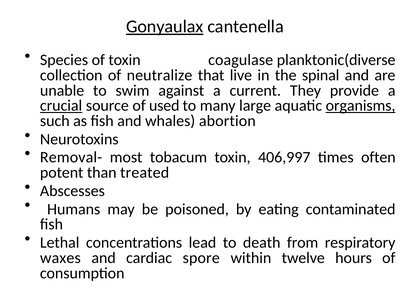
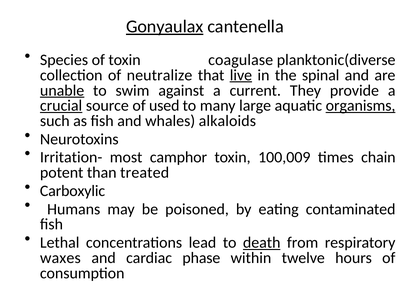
live underline: none -> present
unable underline: none -> present
abortion: abortion -> alkaloids
Removal-: Removal- -> Irritation-
tobacum: tobacum -> camphor
406,997: 406,997 -> 100,009
often: often -> chain
Abscesses: Abscesses -> Carboxylic
death underline: none -> present
spore: spore -> phase
